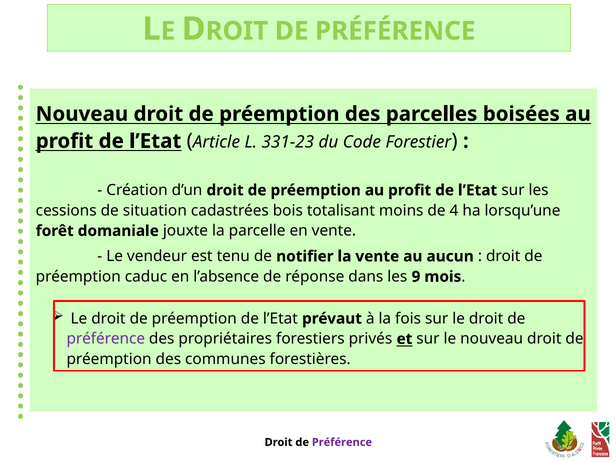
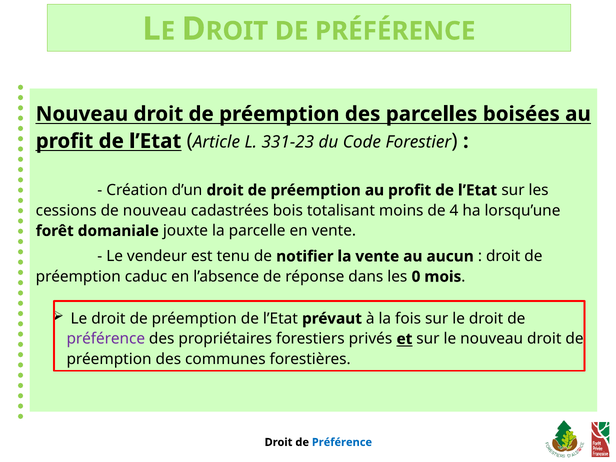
de situation: situation -> nouveau
9: 9 -> 0
Préférence at (342, 442) colour: purple -> blue
